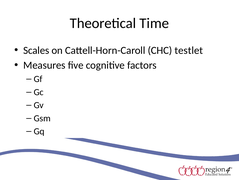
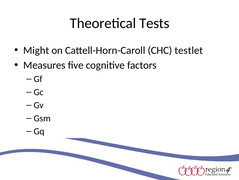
Time: Time -> Tests
Scales: Scales -> Might
